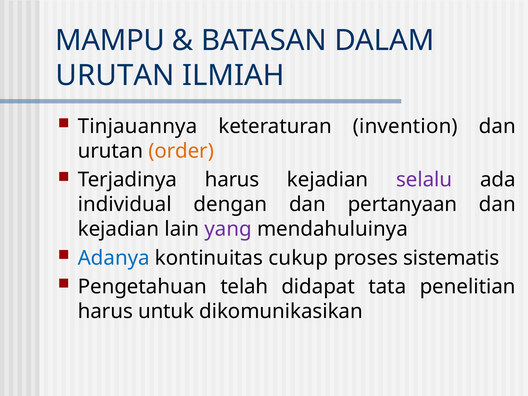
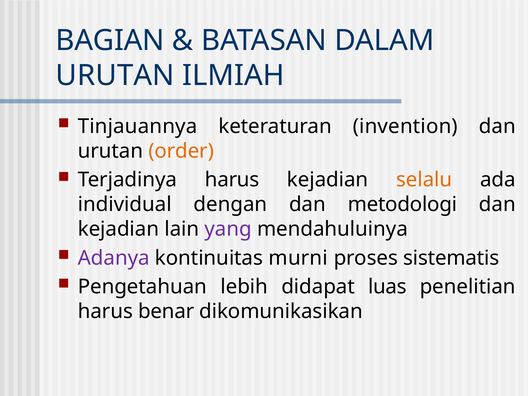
MAMPU: MAMPU -> BAGIAN
selalu colour: purple -> orange
pertanyaan: pertanyaan -> metodologi
Adanya colour: blue -> purple
cukup: cukup -> murni
telah: telah -> lebih
tata: tata -> luas
untuk: untuk -> benar
